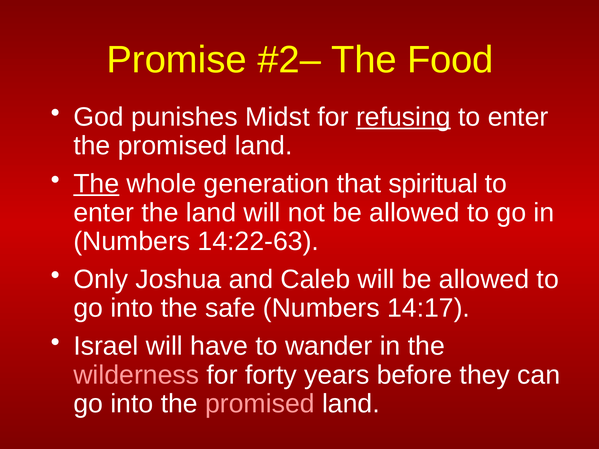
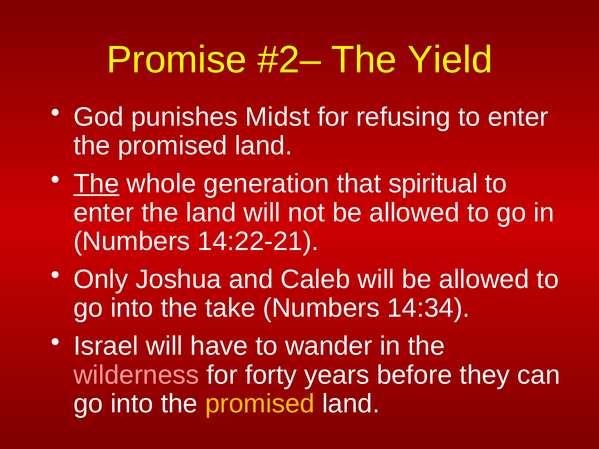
Food: Food -> Yield
refusing underline: present -> none
14:22-63: 14:22-63 -> 14:22-21
safe: safe -> take
14:17: 14:17 -> 14:34
promised at (260, 404) colour: pink -> yellow
